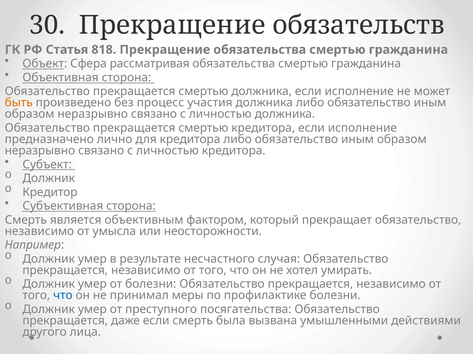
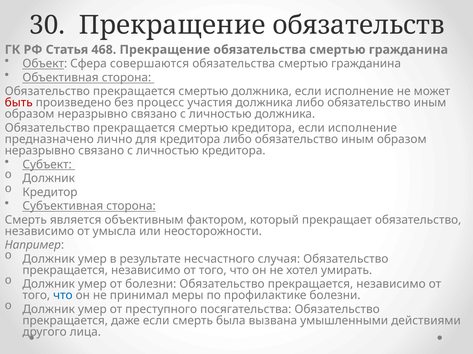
818: 818 -> 468
рассматривая: рассматривая -> совершаются
быть colour: orange -> red
